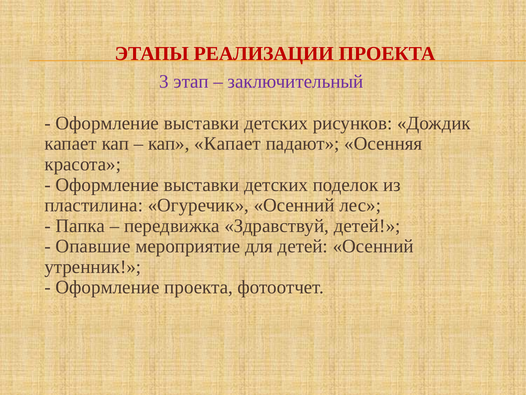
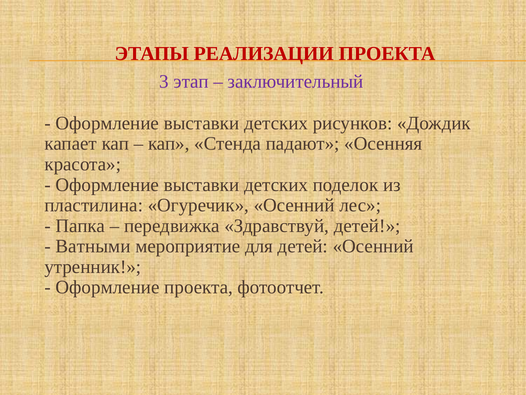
кап Капает: Капает -> Стенда
Опавшие: Опавшие -> Ватными
